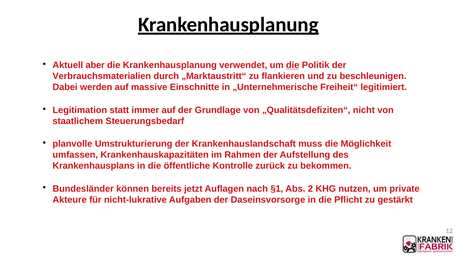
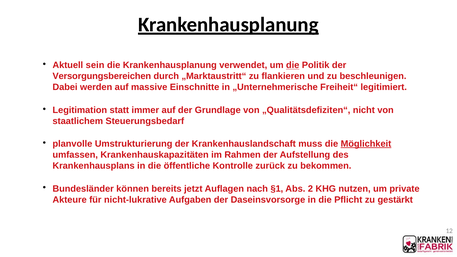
aber: aber -> sein
Verbrauchsmaterialien: Verbrauchsmaterialien -> Versorgungsbereichen
Möglichkeit underline: none -> present
